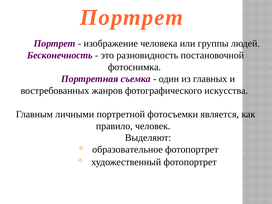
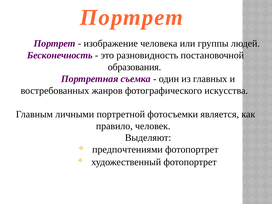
фотоснимка: фотоснимка -> образования
образовательное: образовательное -> предпочтениями
